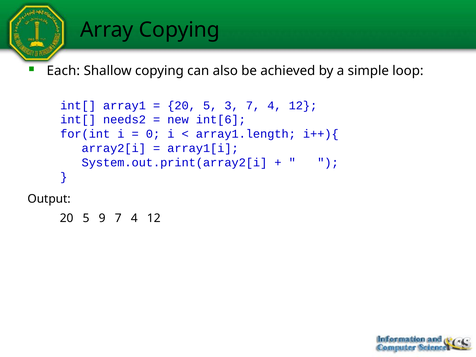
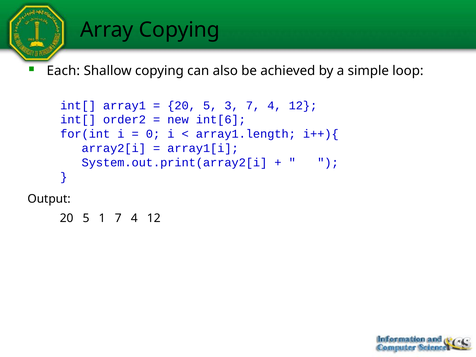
needs2: needs2 -> order2
9: 9 -> 1
